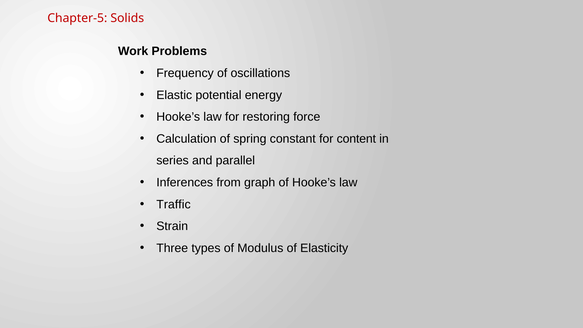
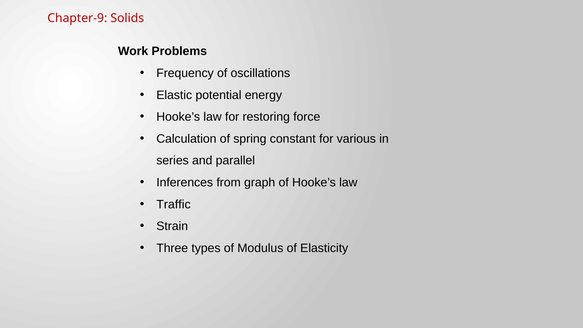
Chapter-5: Chapter-5 -> Chapter-9
content: content -> various
